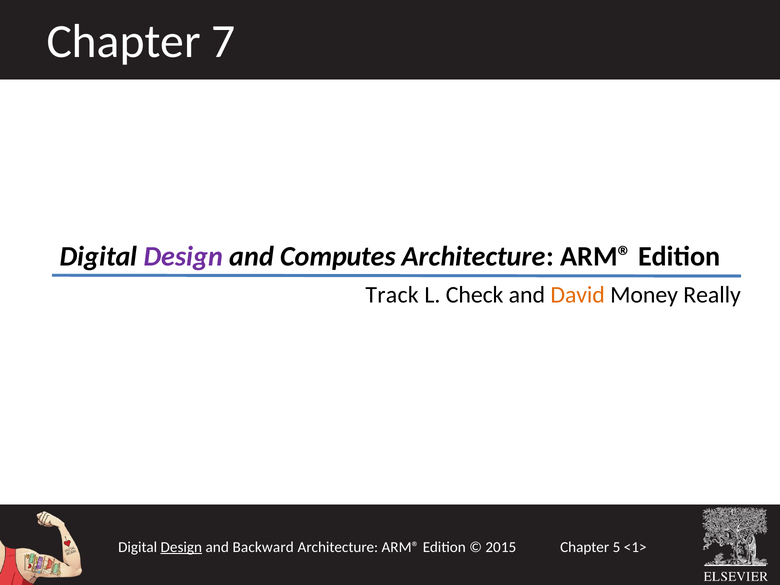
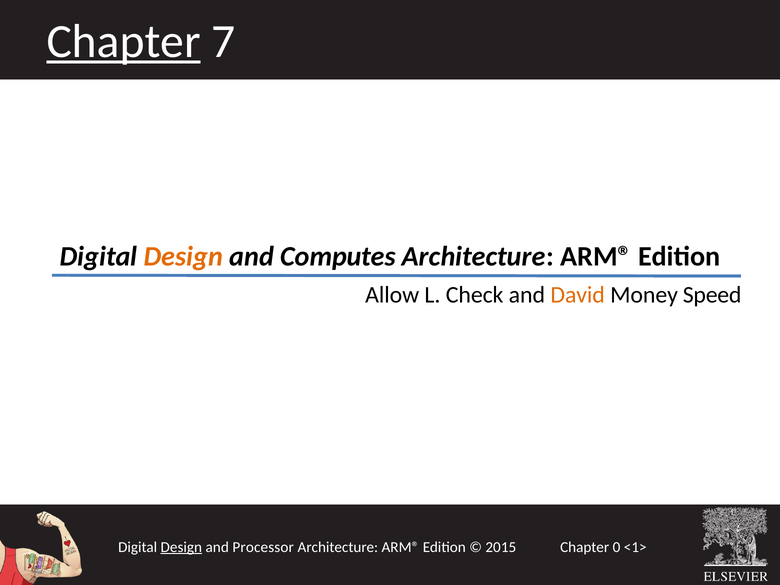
Chapter at (124, 42) underline: none -> present
Design at (183, 257) colour: purple -> orange
Track: Track -> Allow
Really: Really -> Speed
Backward: Backward -> Processor
5: 5 -> 0
